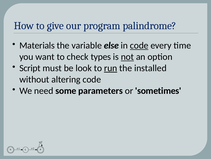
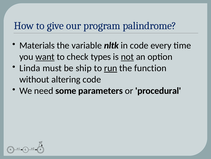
else: else -> nltk
code at (139, 45) underline: present -> none
want underline: none -> present
Script: Script -> Linda
look: look -> ship
installed: installed -> function
sometimes: sometimes -> procedural
